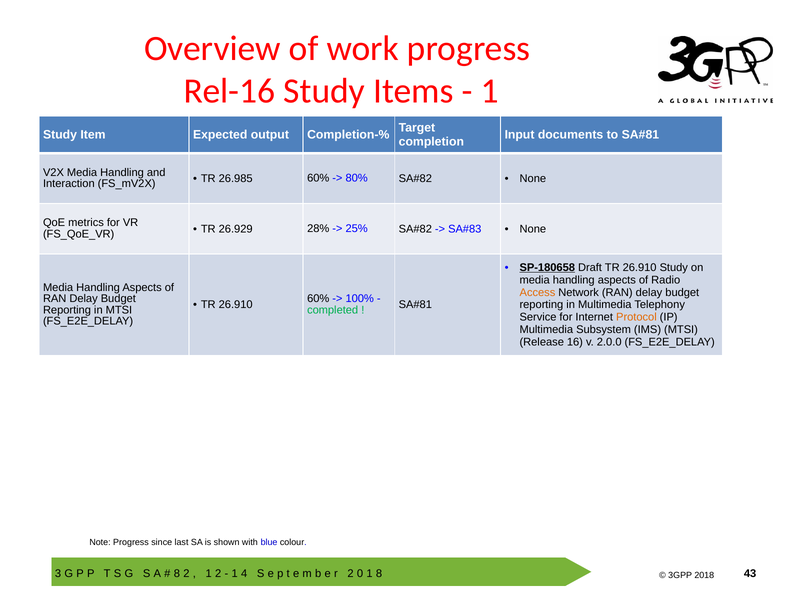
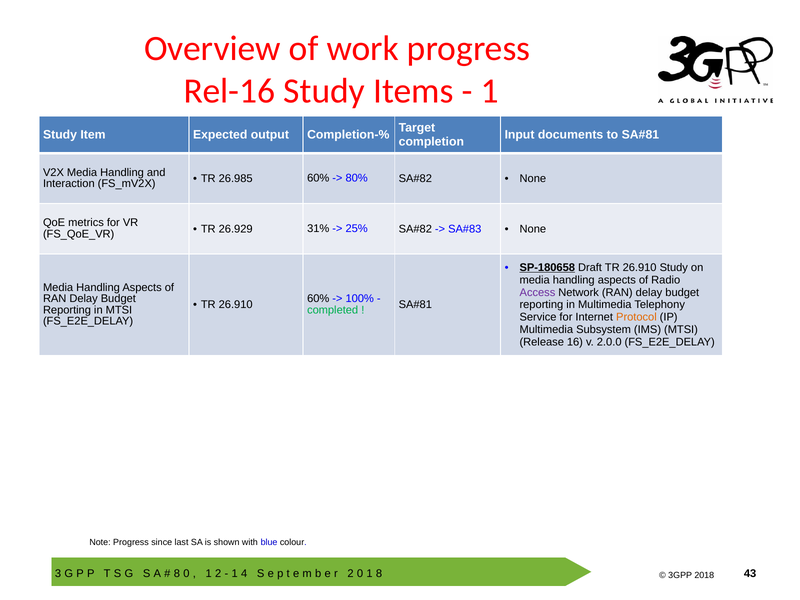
28%: 28% -> 31%
Access colour: orange -> purple
2 at (186, 574): 2 -> 0
